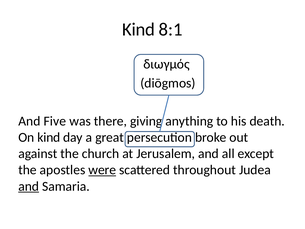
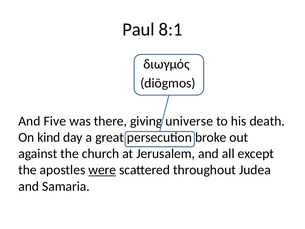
Kind at (138, 30): Kind -> Paul
anything: anything -> universe
and at (29, 186) underline: present -> none
